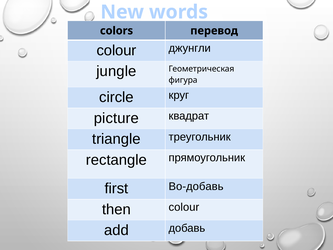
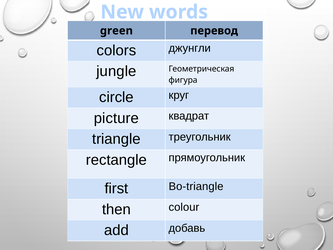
colors: colors -> green
colour at (117, 50): colour -> colors
Во-добавь: Во-добавь -> Во-triangle
